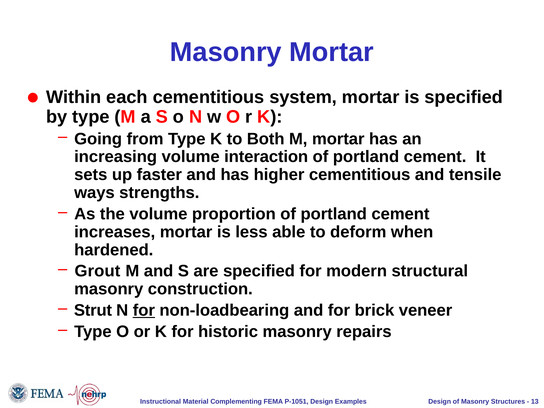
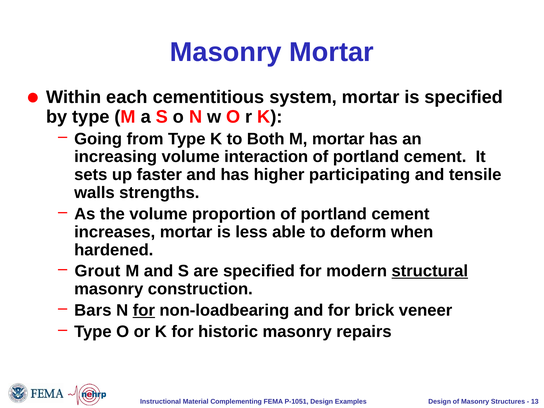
higher cementitious: cementitious -> participating
ways: ways -> walls
structural underline: none -> present
Strut: Strut -> Bars
